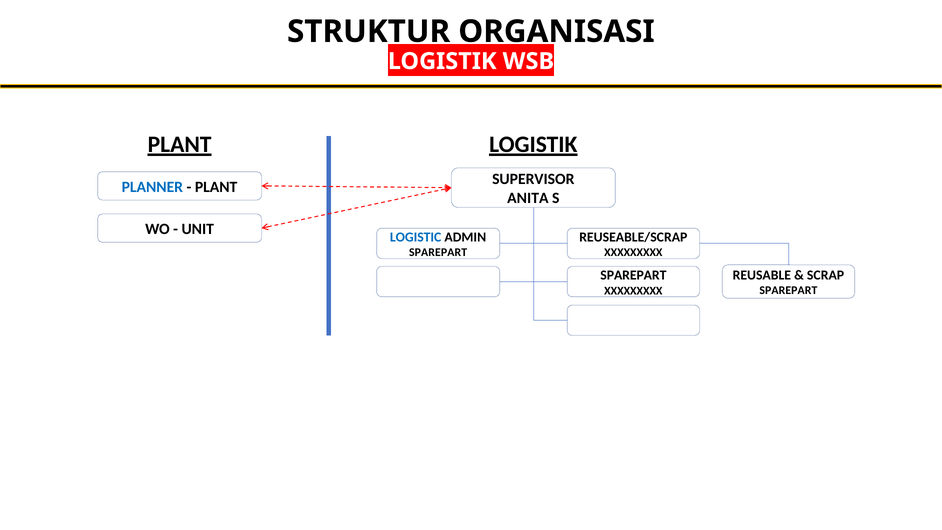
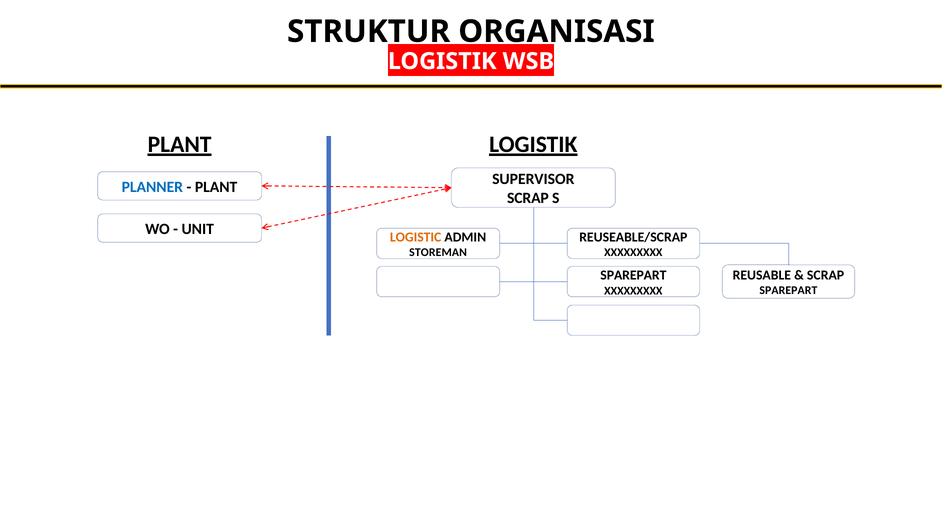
ANITA at (528, 198): ANITA -> SCRAP
LOGISTIC colour: blue -> orange
SPAREPART at (438, 252): SPAREPART -> STOREMAN
